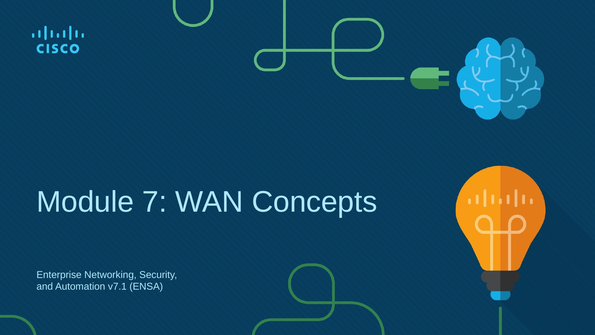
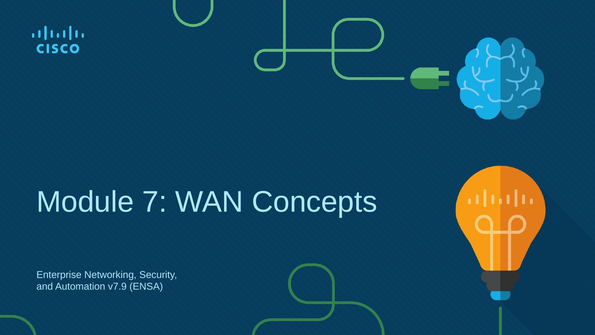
v7.1: v7.1 -> v7.9
